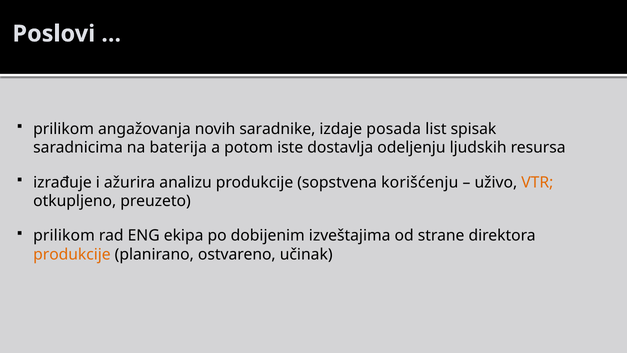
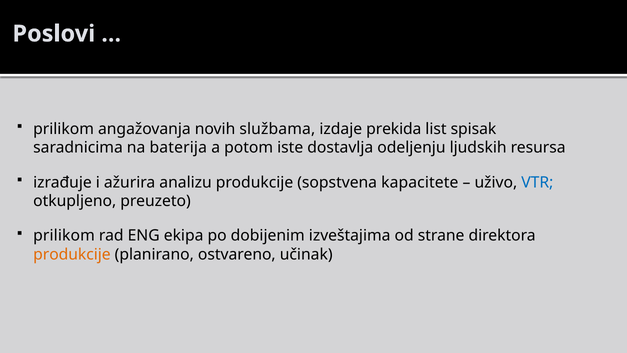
saradnike: saradnike -> službama
posada: posada -> prekida
korišćenju: korišćenju -> kapacitete
VTR colour: orange -> blue
